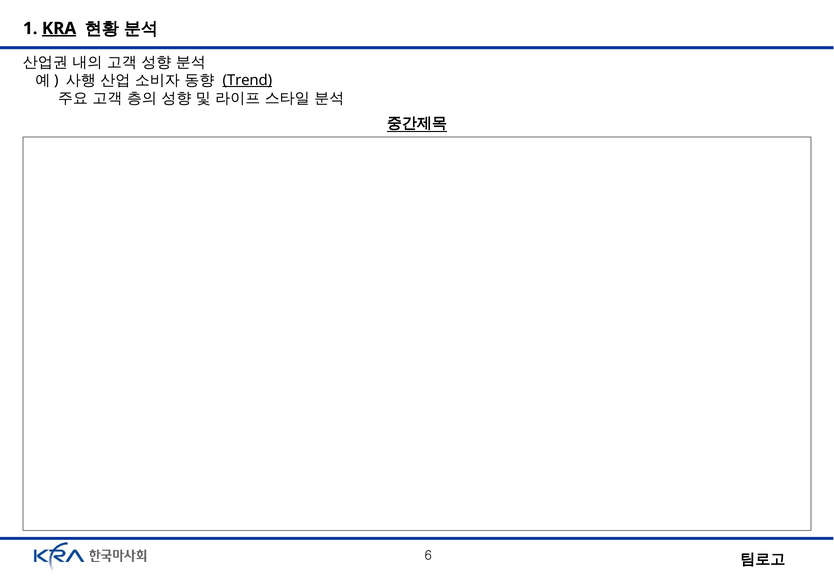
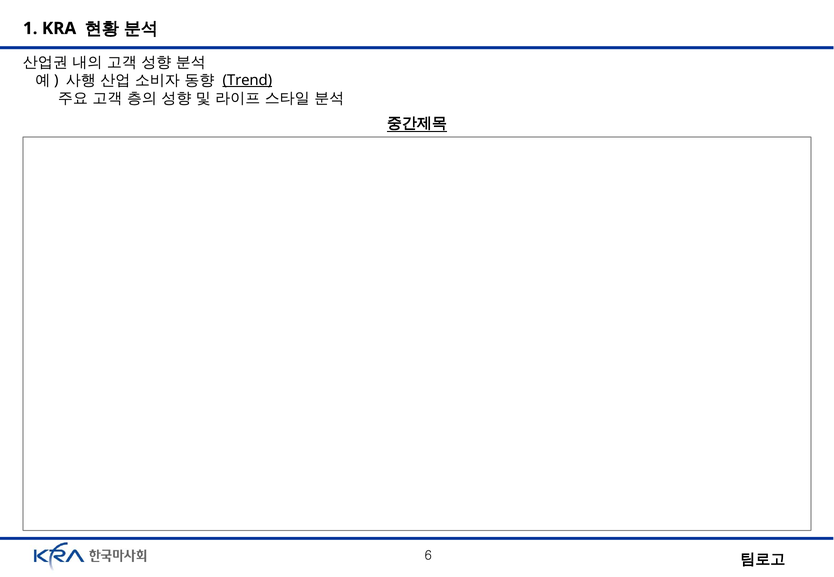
KRA underline: present -> none
